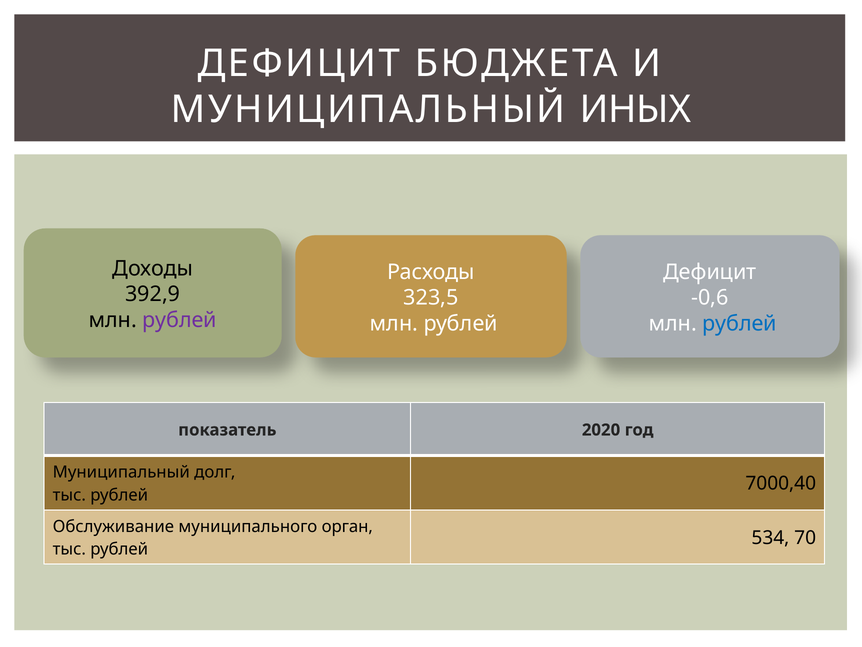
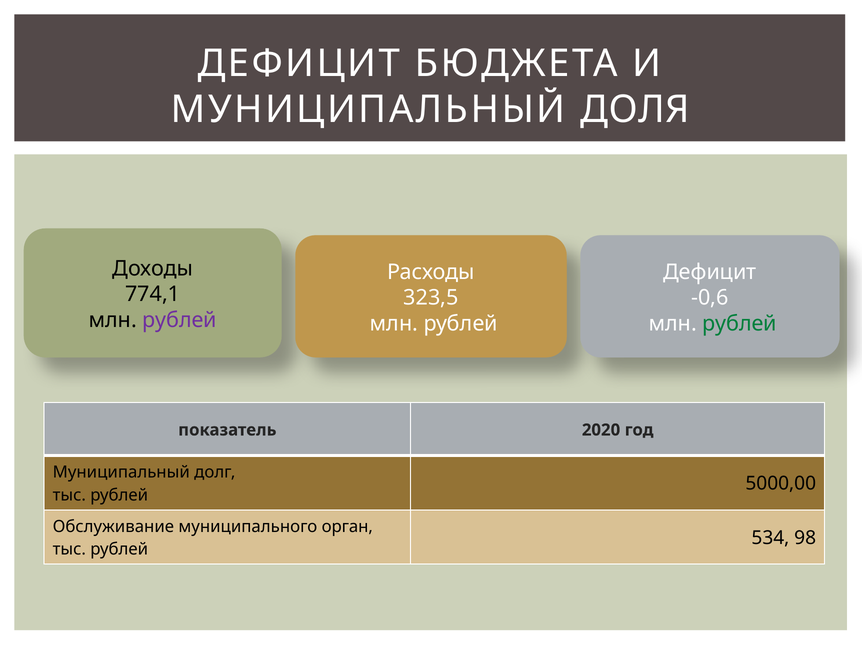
ИНЫХ: ИНЫХ -> ДОЛЯ
392,9: 392,9 -> 774,1
рублей at (740, 323) colour: blue -> green
7000,40: 7000,40 -> 5000,00
70: 70 -> 98
